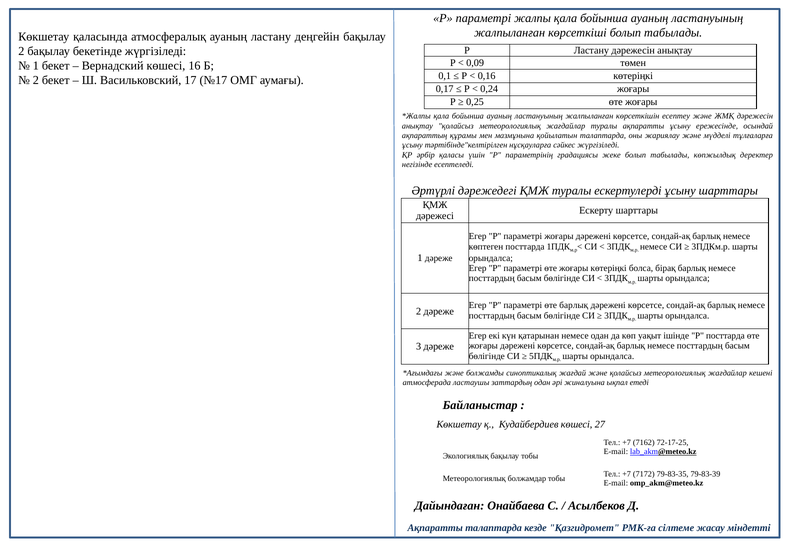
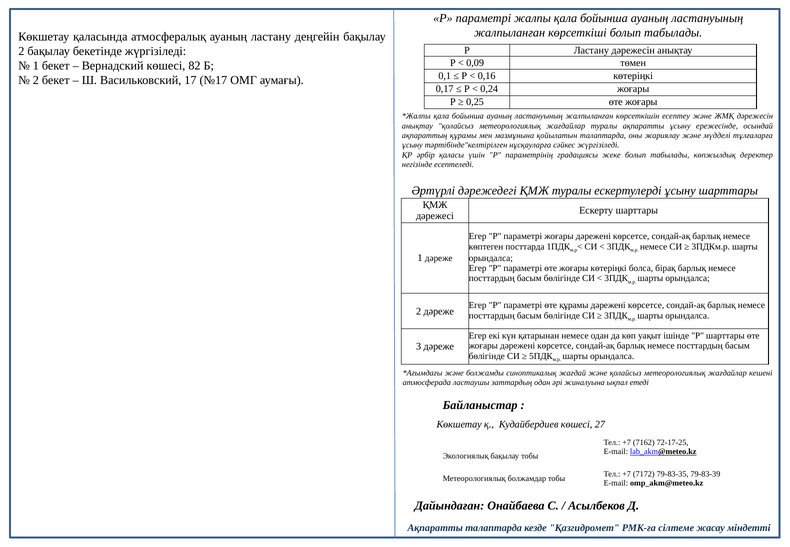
16: 16 -> 82
өте барлық: барлық -> құрамы
Р посттарда: посттарда -> шарттары
